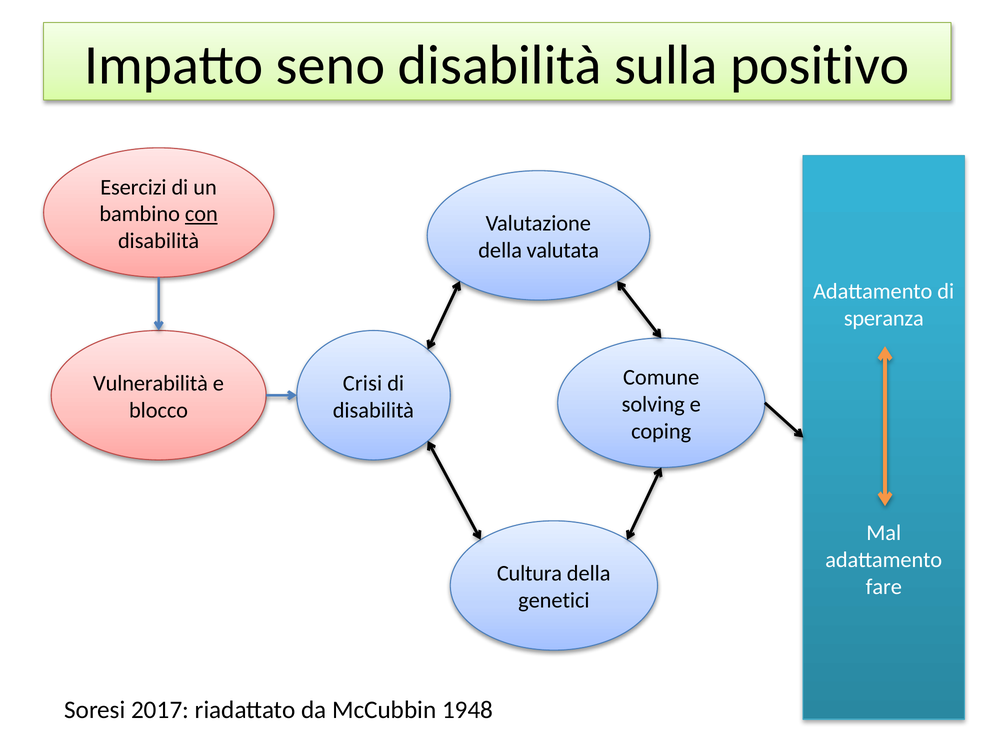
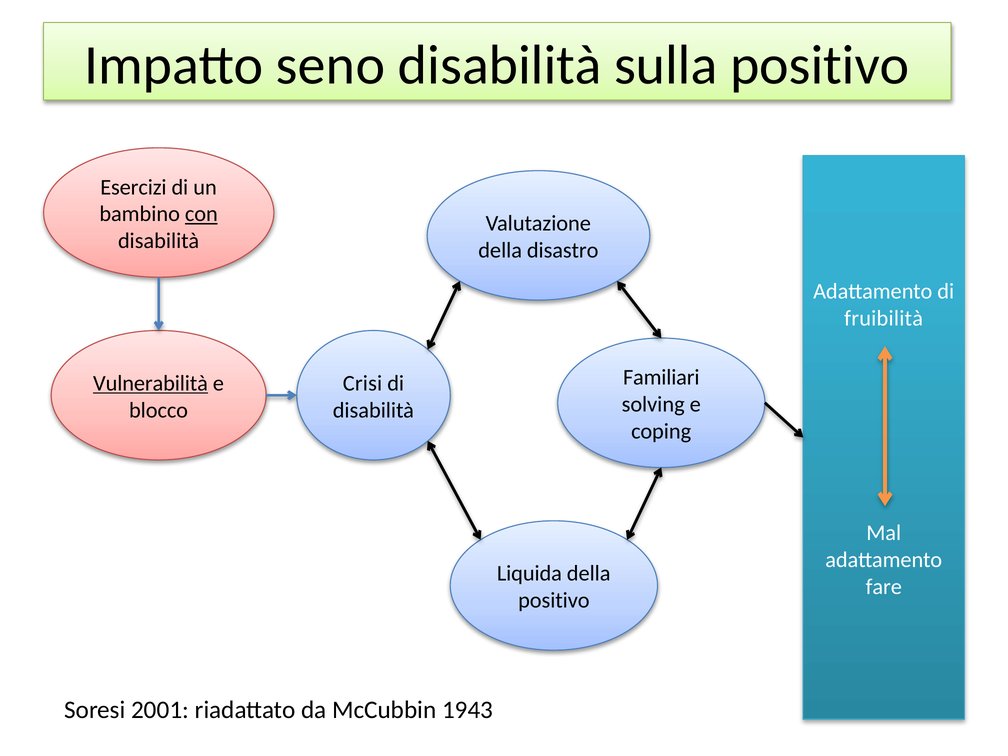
valutata: valutata -> disastro
speranza: speranza -> fruibilità
Comune: Comune -> Familiari
Vulnerabilità underline: none -> present
Cultura: Cultura -> Liquida
genetici at (554, 600): genetici -> positivo
2017: 2017 -> 2001
1948: 1948 -> 1943
